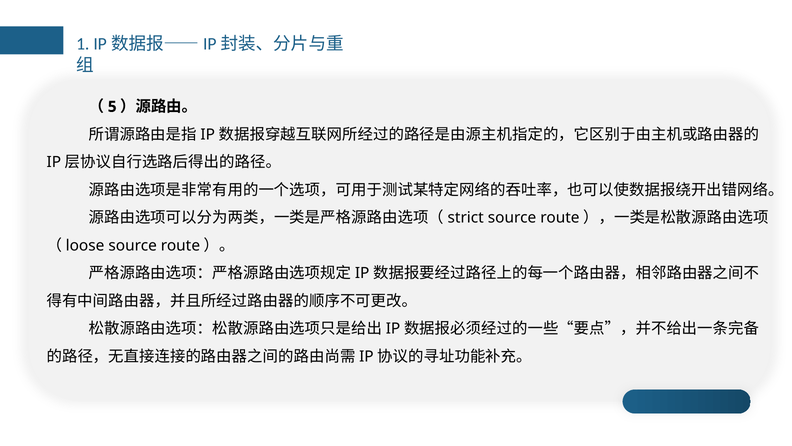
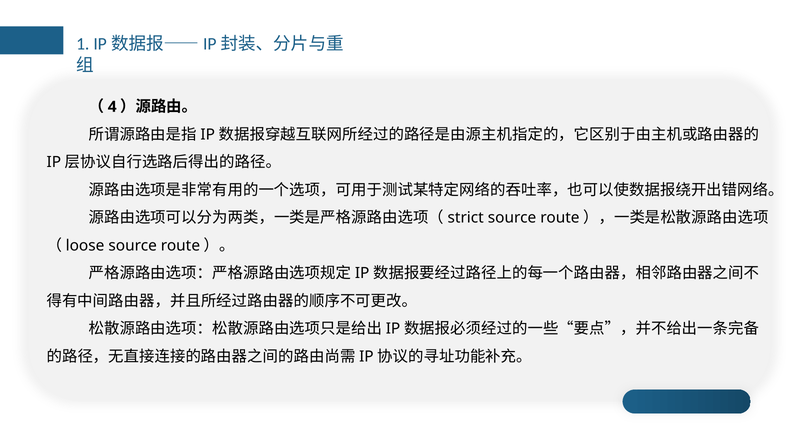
5: 5 -> 4
